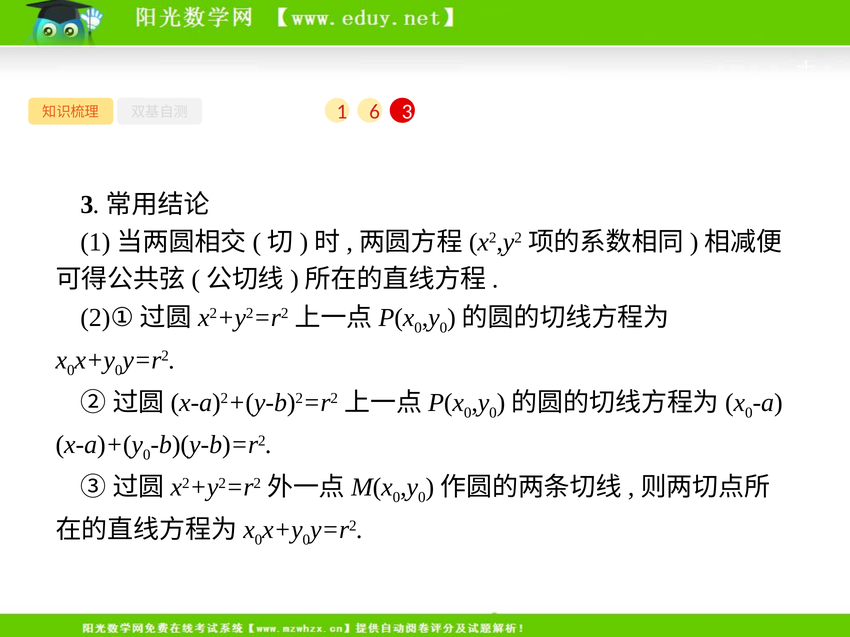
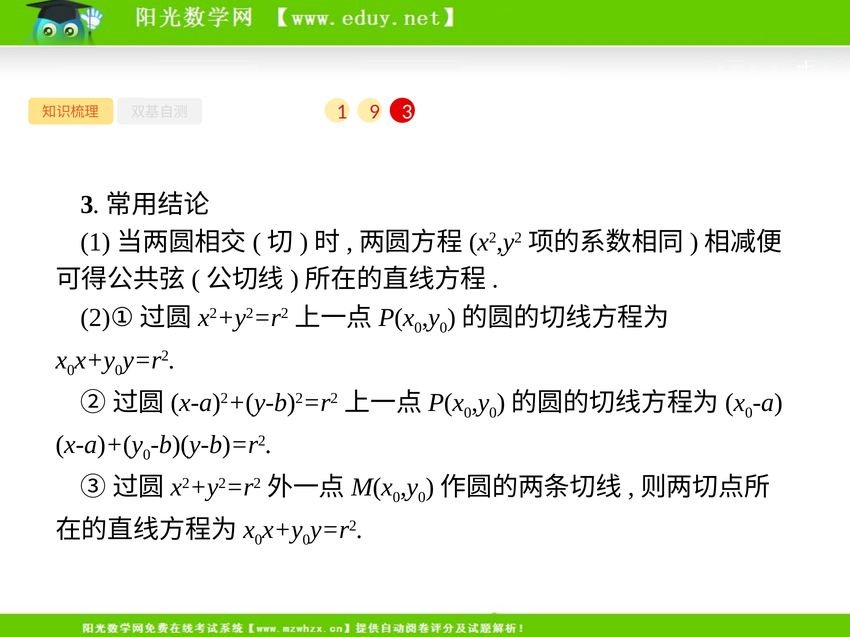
6: 6 -> 9
